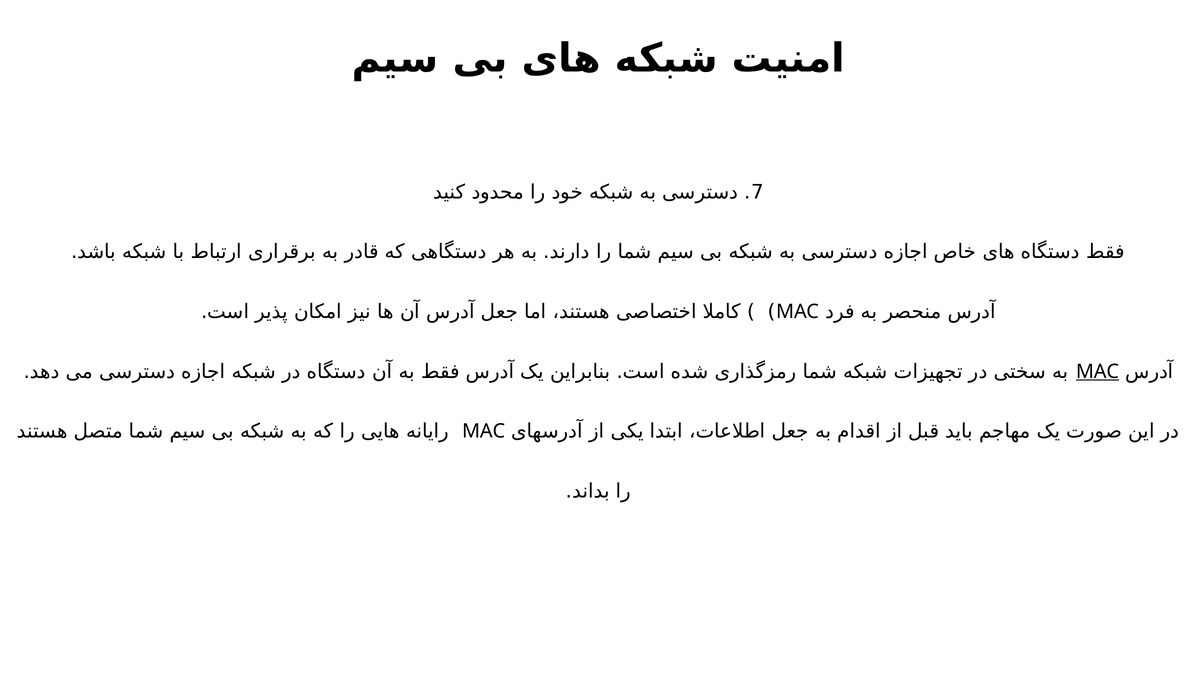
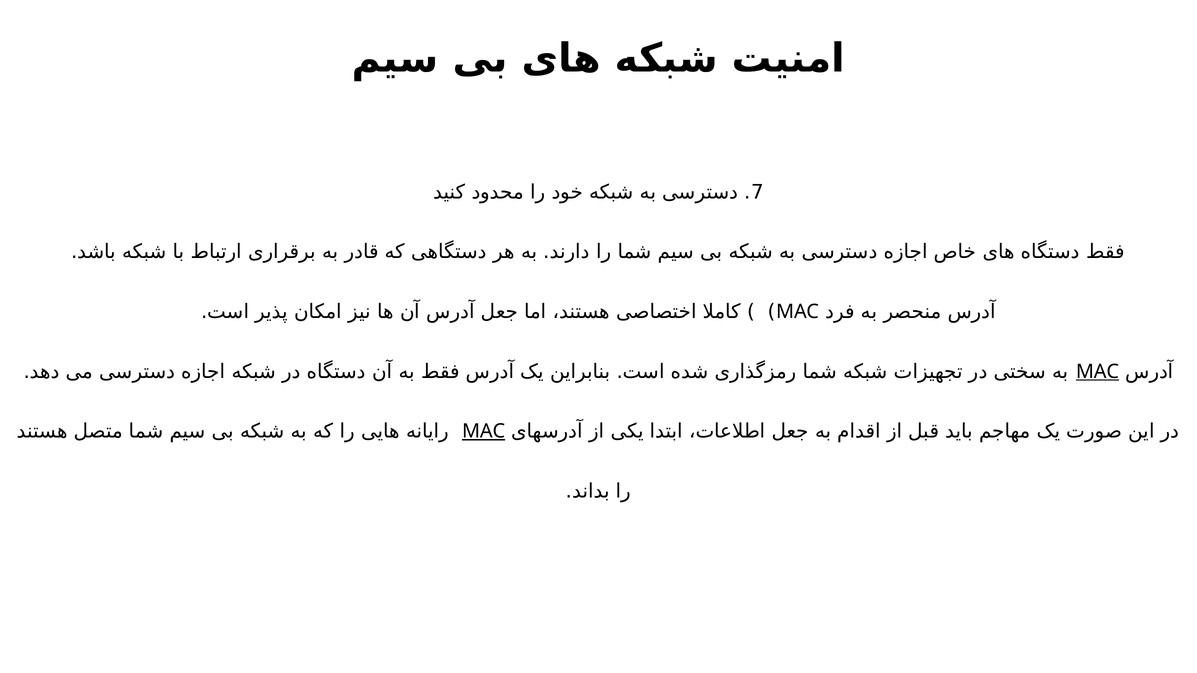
MAC at (484, 431) underline: none -> present
